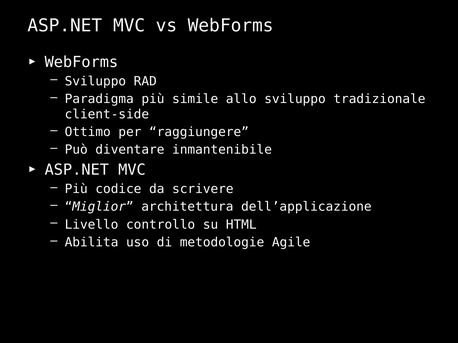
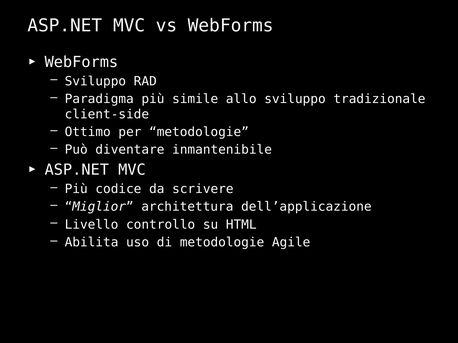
per raggiungere: raggiungere -> metodologie
